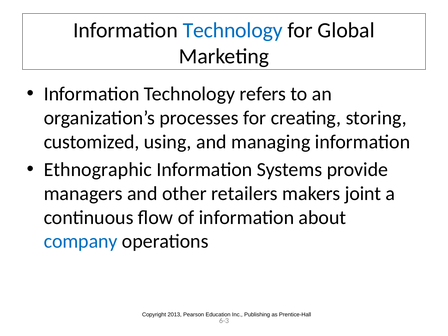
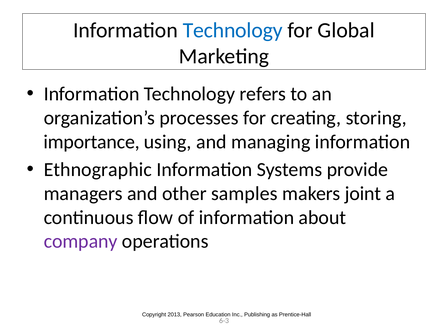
customized: customized -> importance
retailers: retailers -> samples
company colour: blue -> purple
